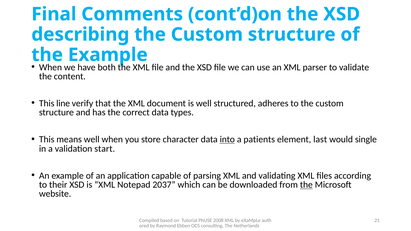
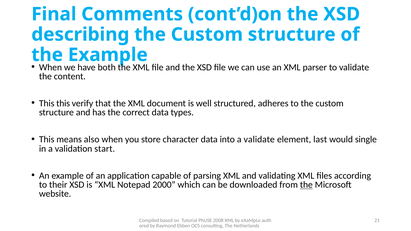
This line: line -> this
means well: well -> also
into underline: present -> none
a patients: patients -> validate
2037: 2037 -> 2000
